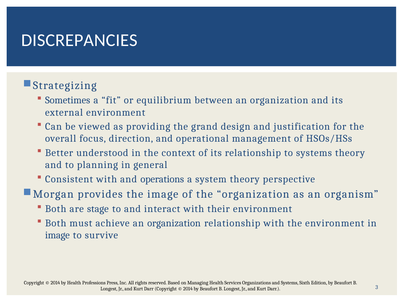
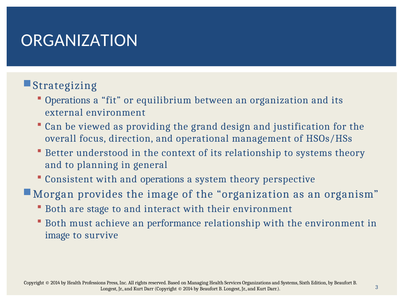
DISCREPANCIES at (79, 40): DISCREPANCIES -> ORGANIZATION
Sometimes at (68, 100): Sometimes -> Operations
achieve an organization: organization -> performance
